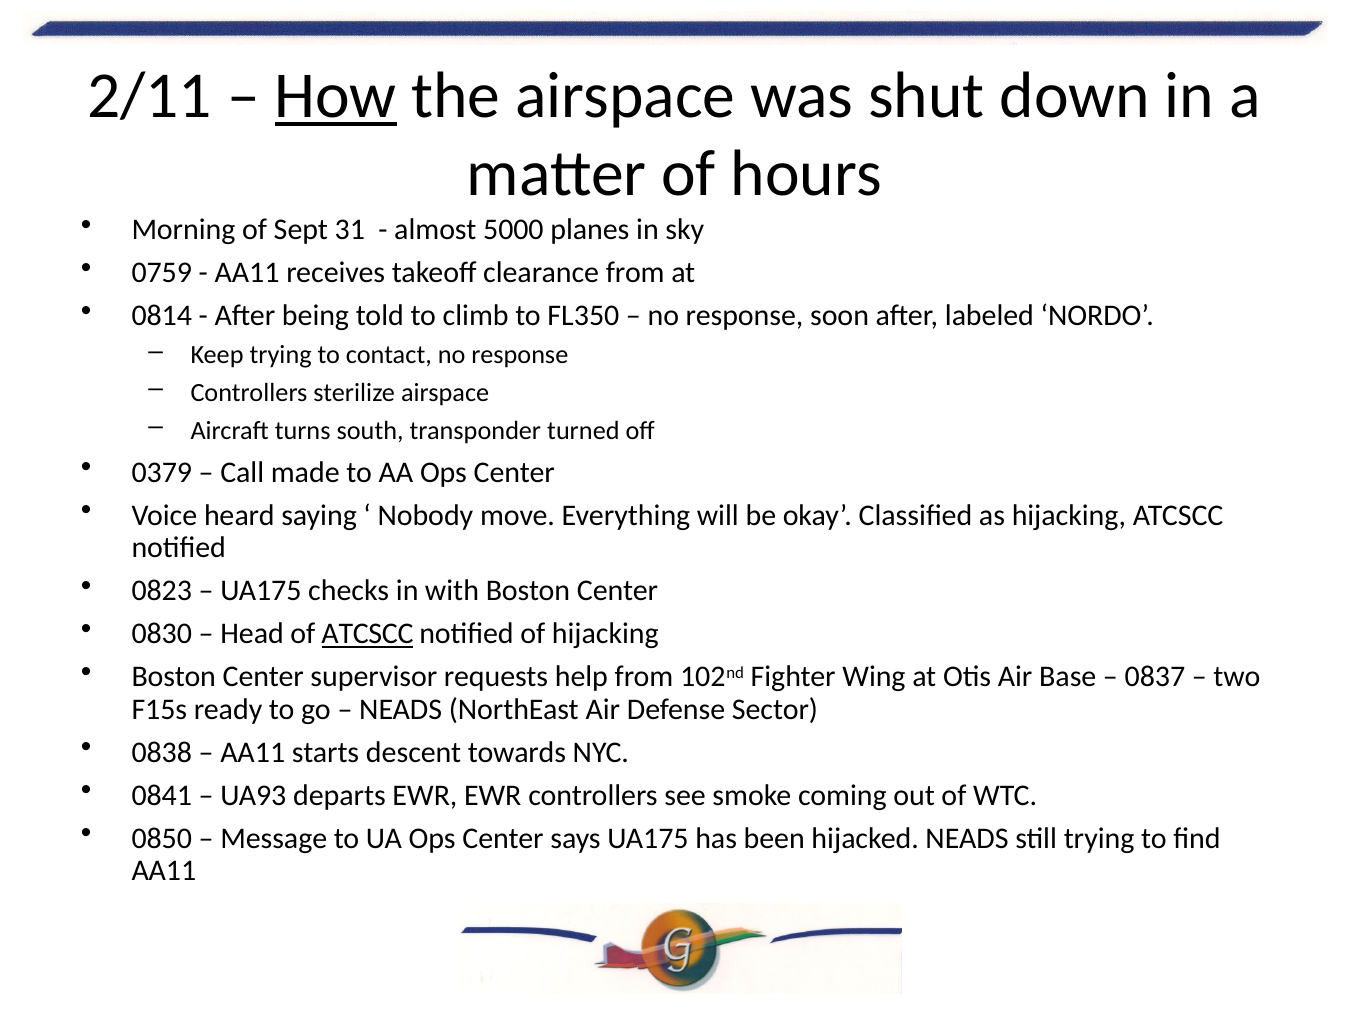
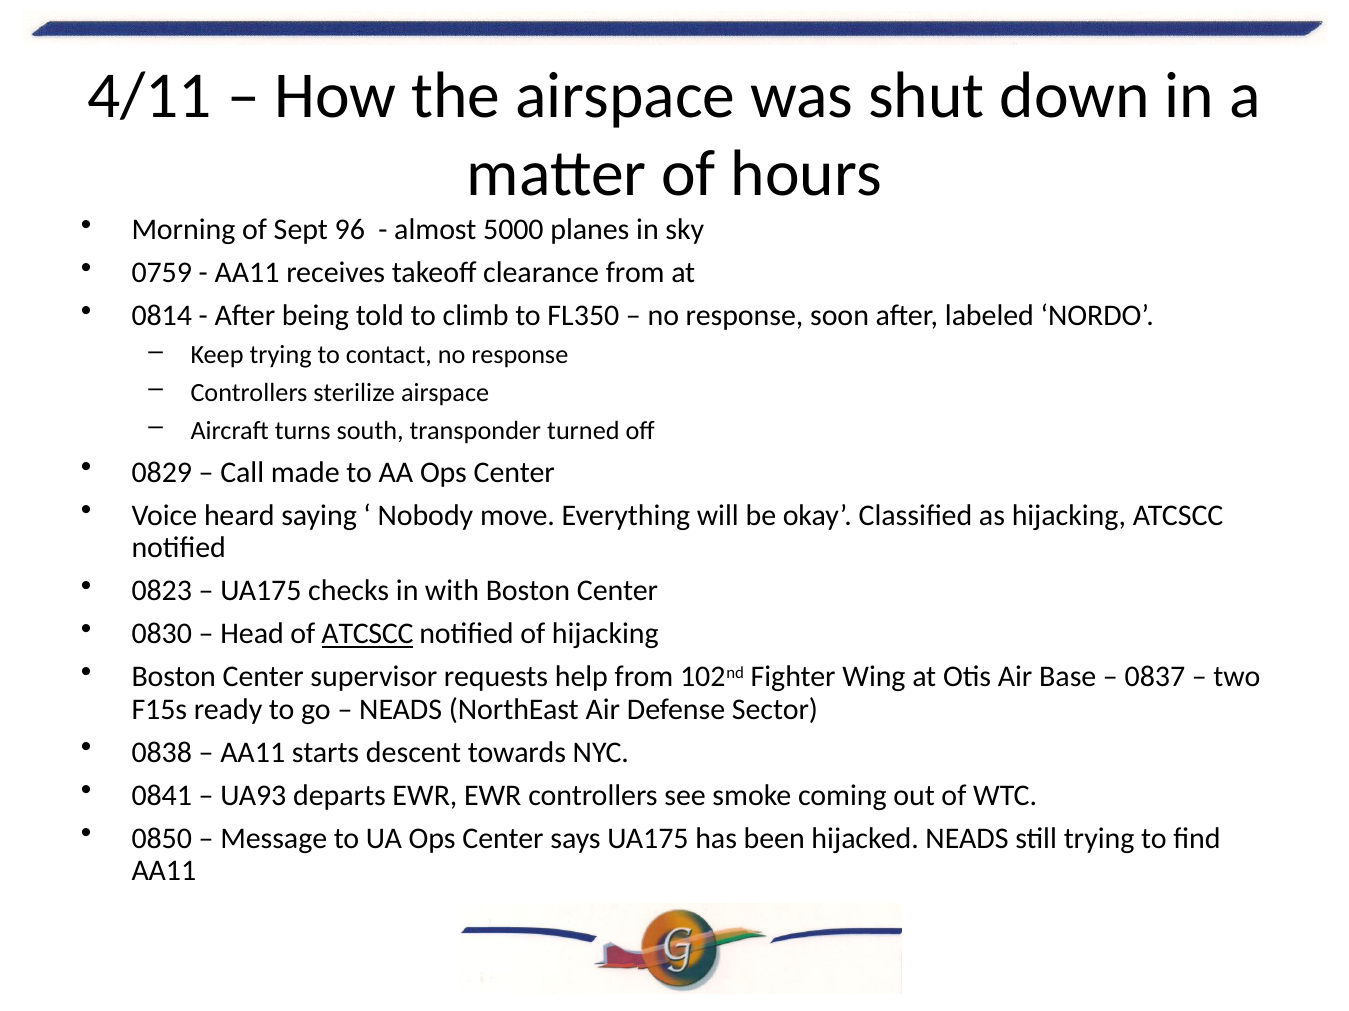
2/11: 2/11 -> 4/11
How underline: present -> none
31: 31 -> 96
0379: 0379 -> 0829
